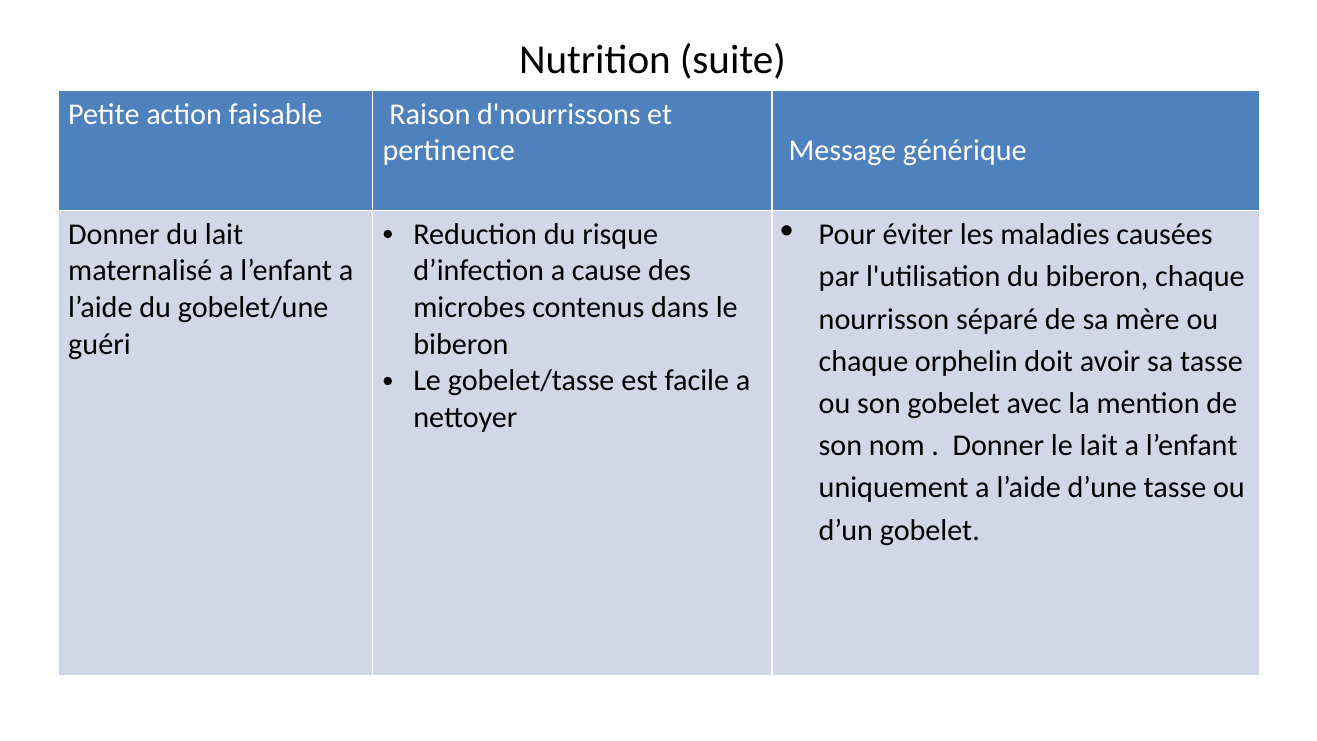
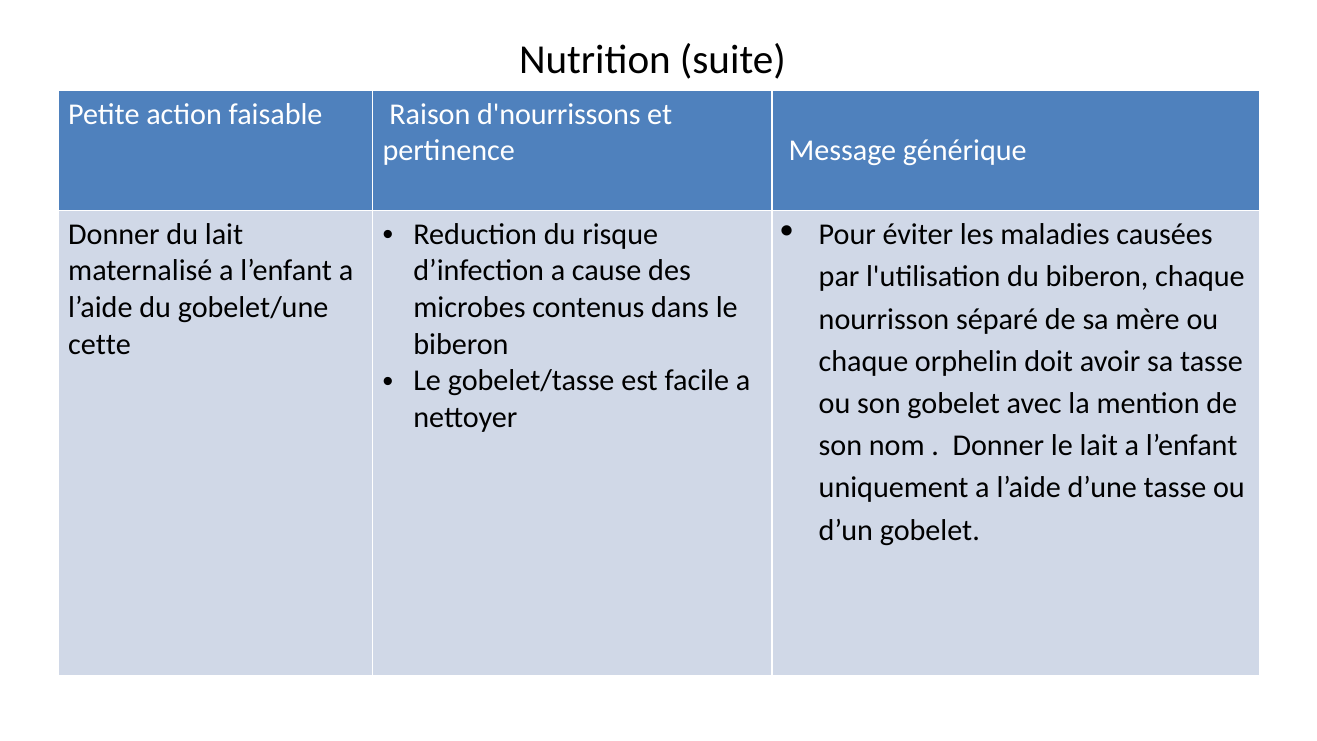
guéri: guéri -> cette
